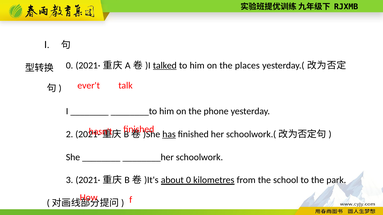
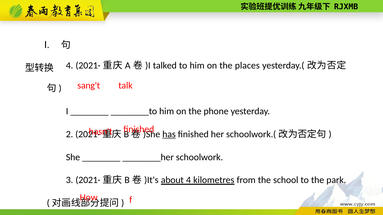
0 at (70, 66): 0 -> 4
talked underline: present -> none
ever't: ever't -> sang't
about 0: 0 -> 4
